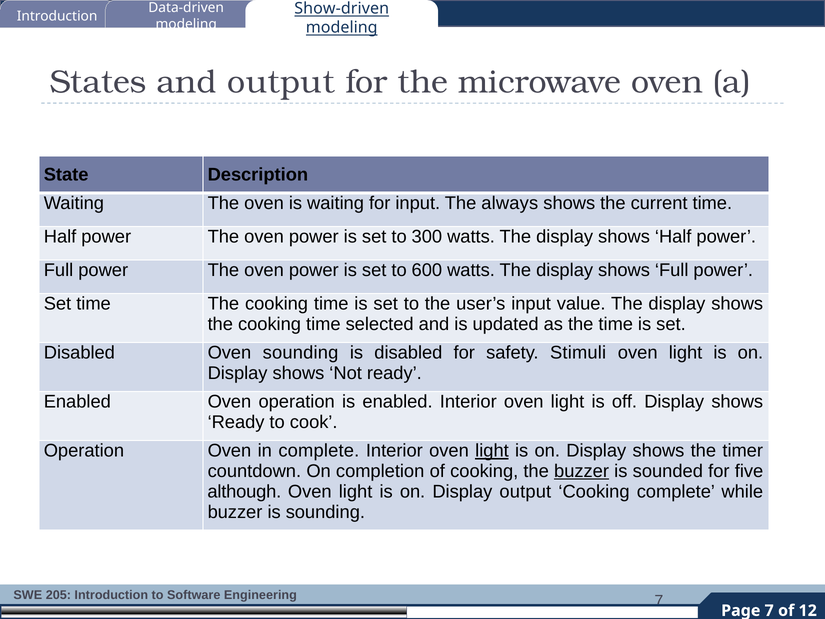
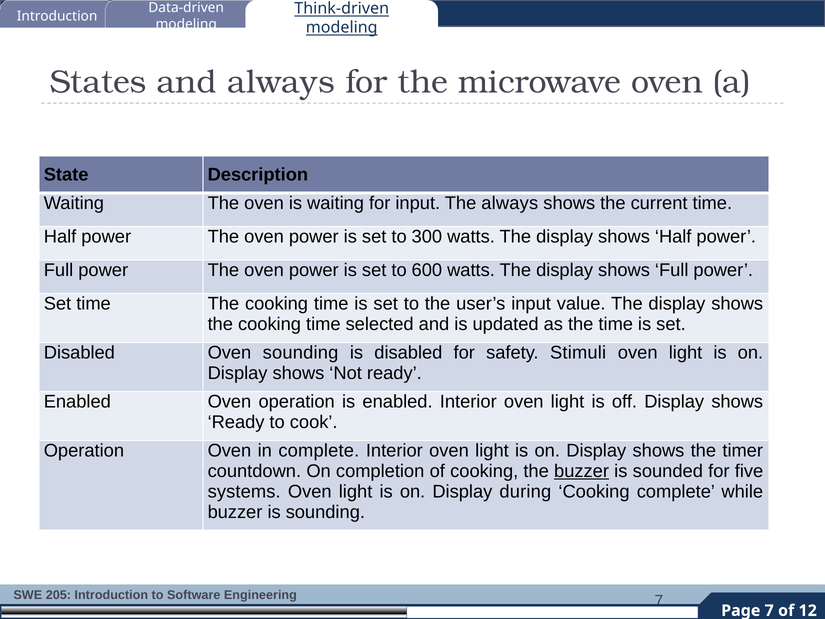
Show-driven: Show-driven -> Think-driven
and output: output -> always
light at (492, 451) underline: present -> none
although: although -> systems
Display output: output -> during
